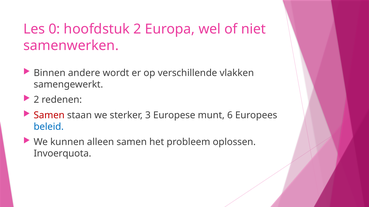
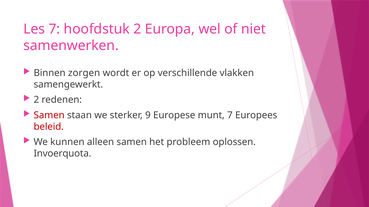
Les 0: 0 -> 7
andere: andere -> zorgen
3: 3 -> 9
munt 6: 6 -> 7
beleid colour: blue -> red
